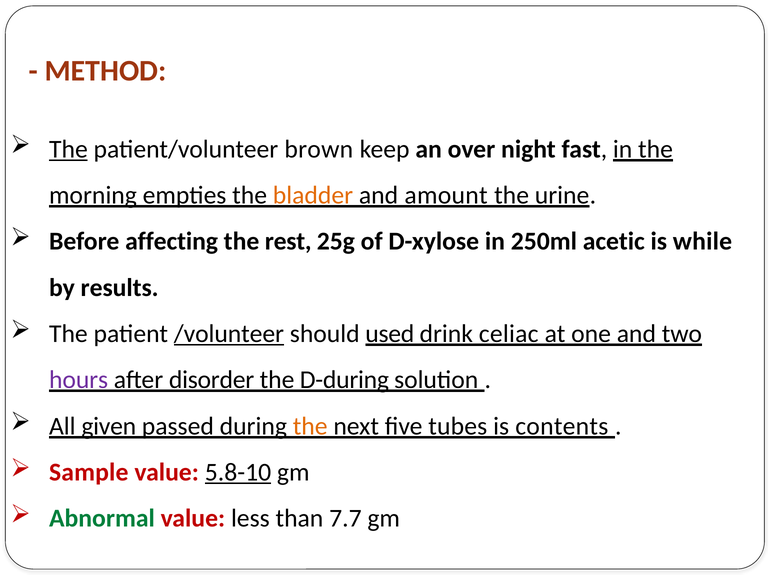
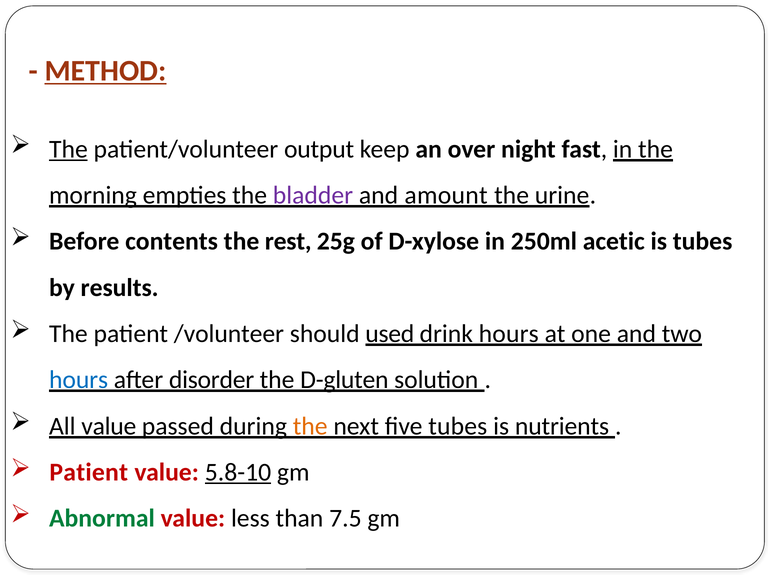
METHOD underline: none -> present
brown: brown -> output
bladder colour: orange -> purple
affecting: affecting -> contents
is while: while -> tubes
/volunteer underline: present -> none
drink celiac: celiac -> hours
hours at (79, 380) colour: purple -> blue
D-during: D-during -> D-gluten
All given: given -> value
contents: contents -> nutrients
Sample at (89, 473): Sample -> Patient
7.7: 7.7 -> 7.5
